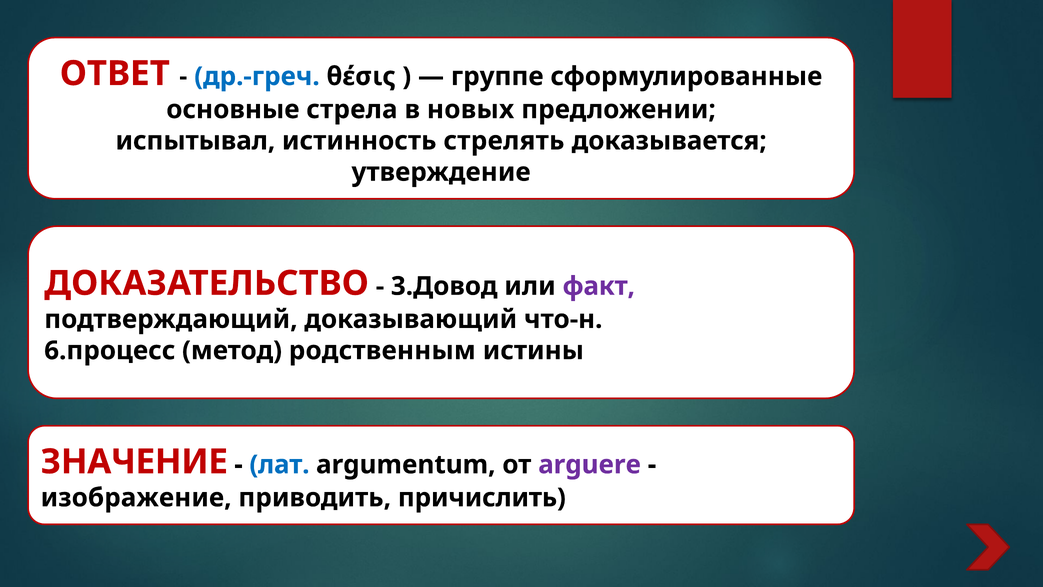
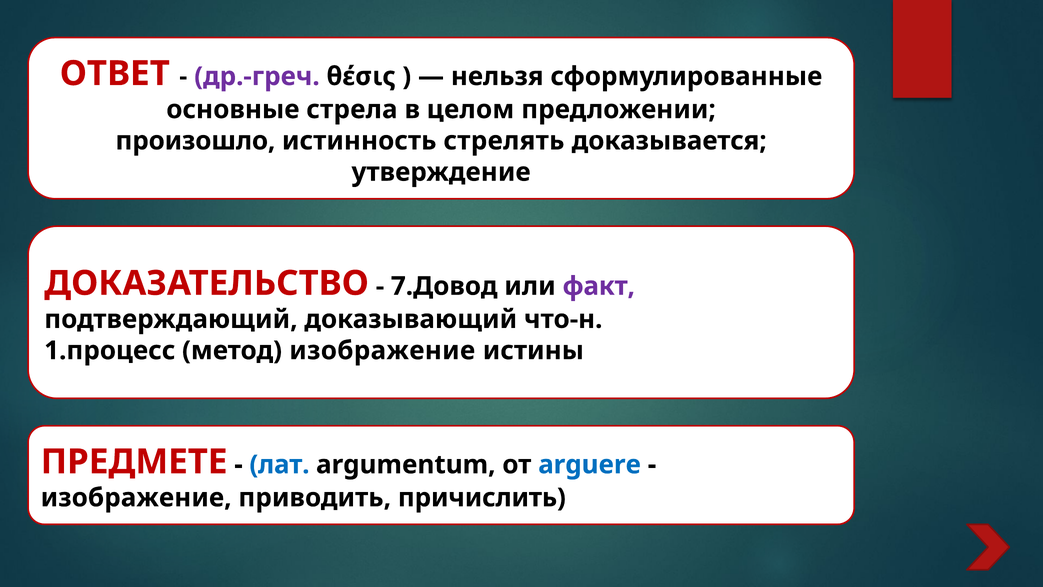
др.-греч colour: blue -> purple
группе: группе -> нельзя
новых: новых -> целом
испытывал: испытывал -> произошло
3.Довод: 3.Довод -> 7.Довод
6.процесс: 6.процесс -> 1.процесс
метод родственным: родственным -> изображение
ЗНАЧЕНИЕ: ЗНАЧЕНИЕ -> ПРЕДМЕТЕ
arguere colour: purple -> blue
